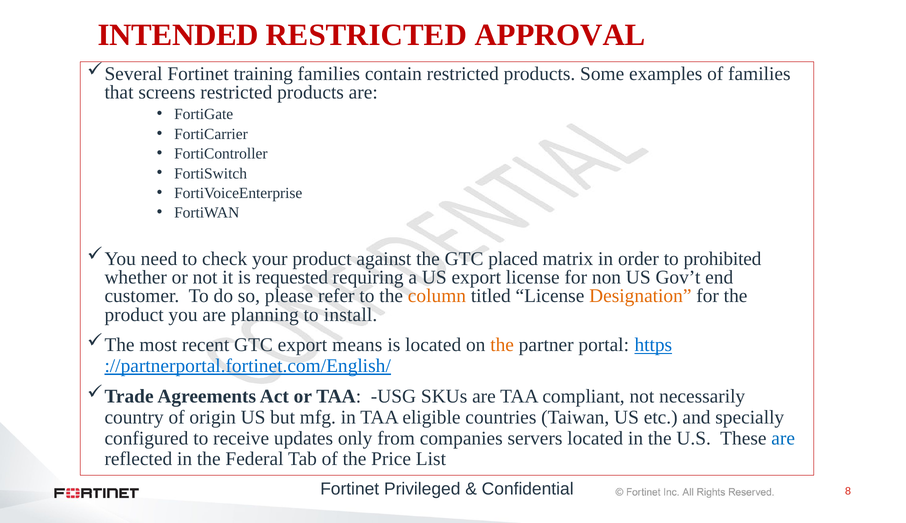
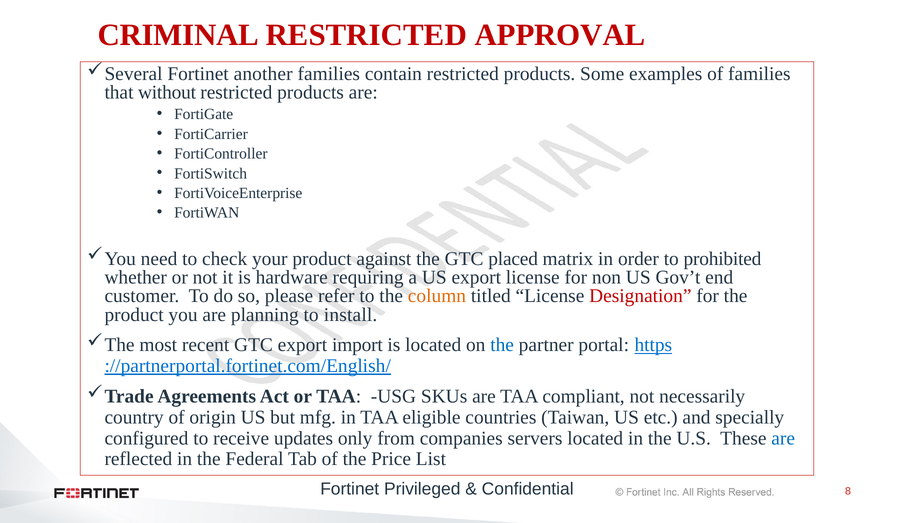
INTENDED: INTENDED -> CRIMINAL
training: training -> another
screens: screens -> without
requested: requested -> hardware
Designation colour: orange -> red
means: means -> import
the at (502, 345) colour: orange -> blue
